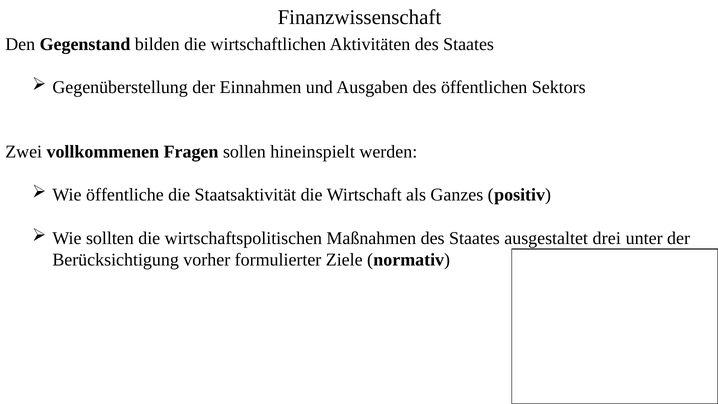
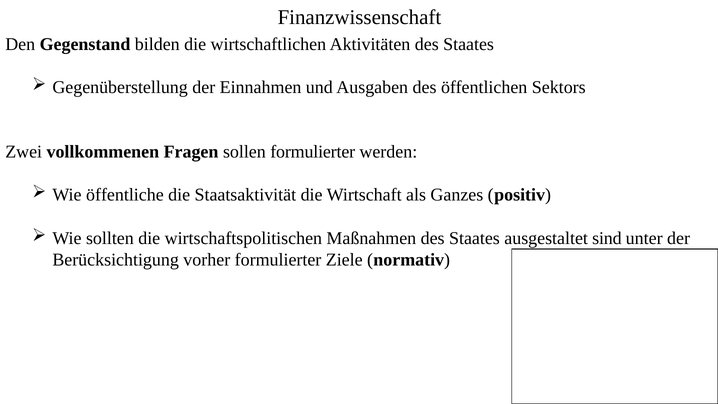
sollen hineinspielt: hineinspielt -> formulierter
drei: drei -> sind
